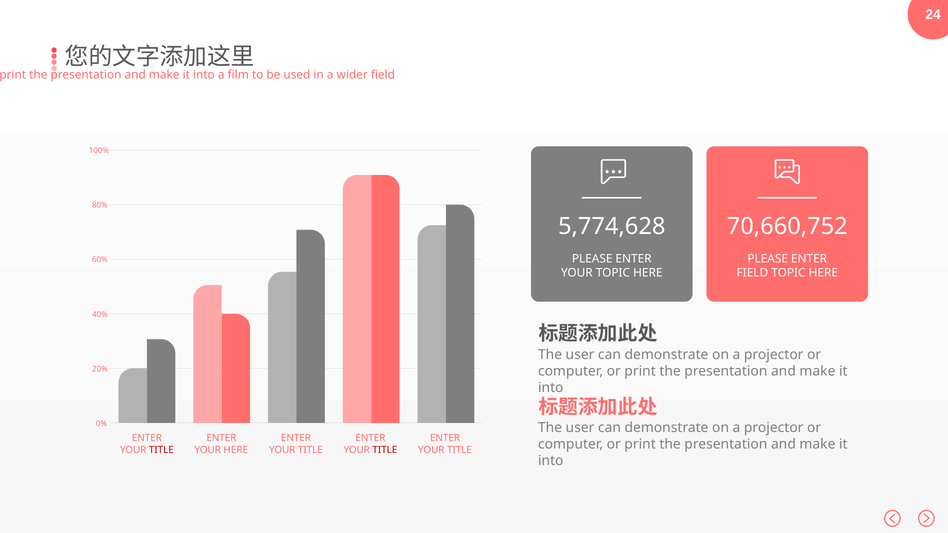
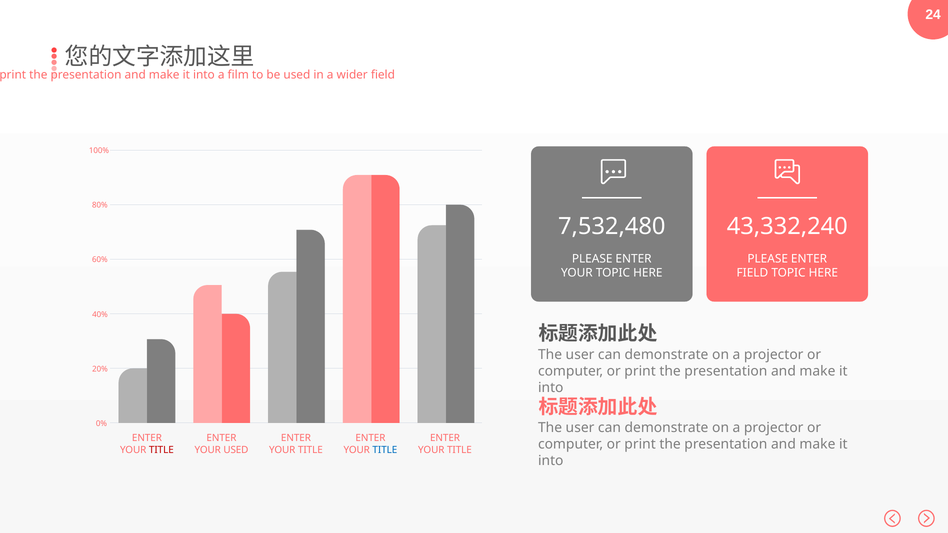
5,774,628: 5,774,628 -> 7,532,480
70,660,752: 70,660,752 -> 43,332,240
YOUR HERE: HERE -> USED
TITLE at (385, 450) colour: red -> blue
